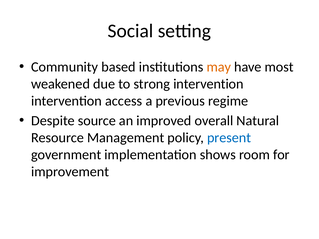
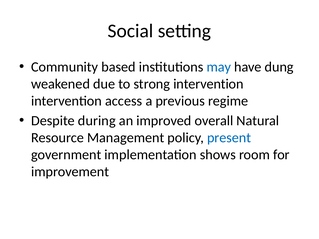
may colour: orange -> blue
most: most -> dung
source: source -> during
